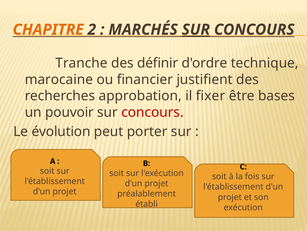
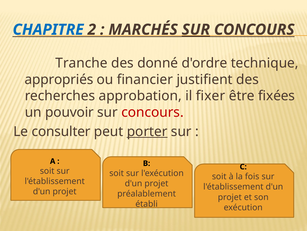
CHAPITRE colour: orange -> blue
définir: définir -> donné
marocaine: marocaine -> appropriés
bases: bases -> fixées
évolution: évolution -> consulter
porter underline: none -> present
